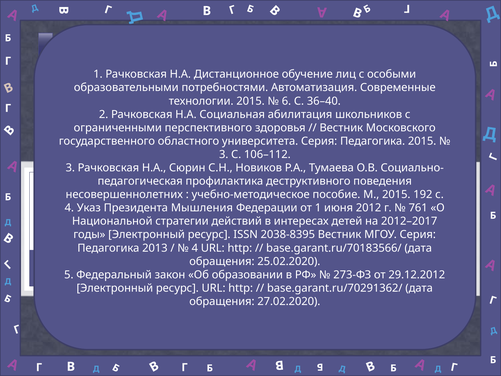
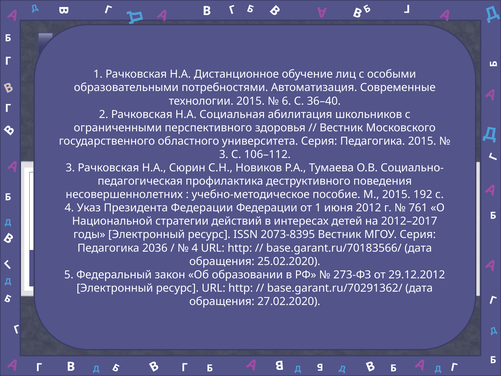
Президента Мышления: Мышления -> Федерации
2038-8395: 2038-8395 -> 2073-8395
2013: 2013 -> 2036
